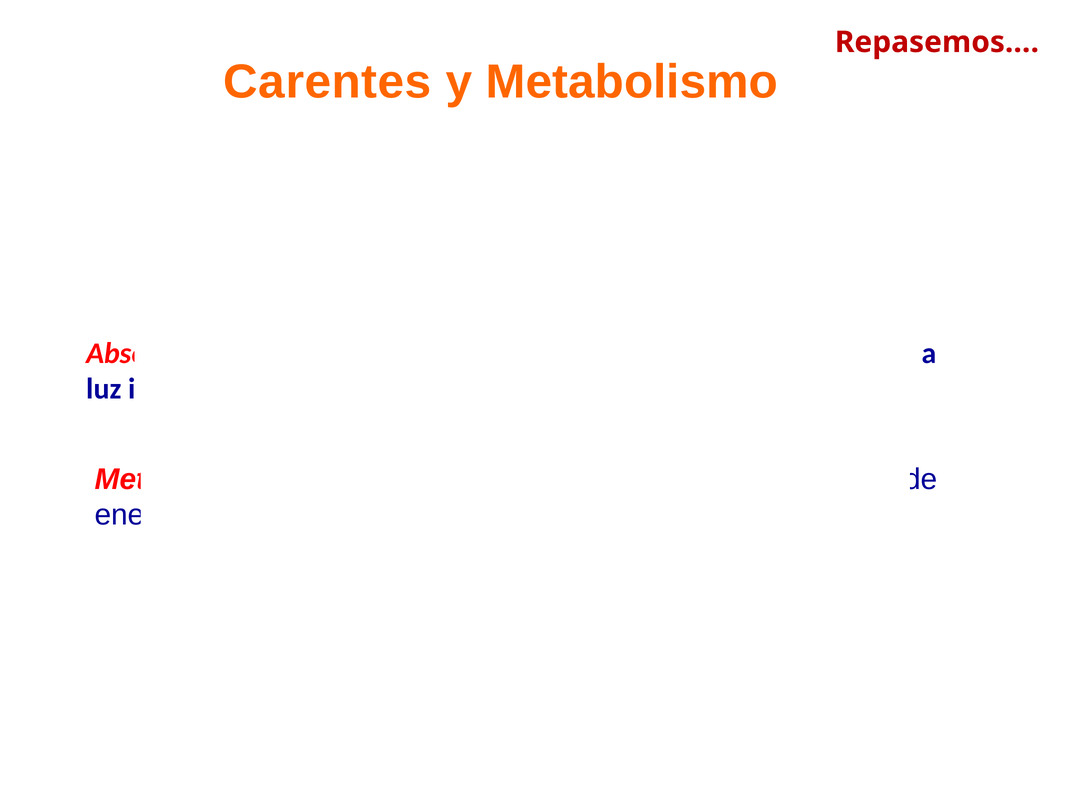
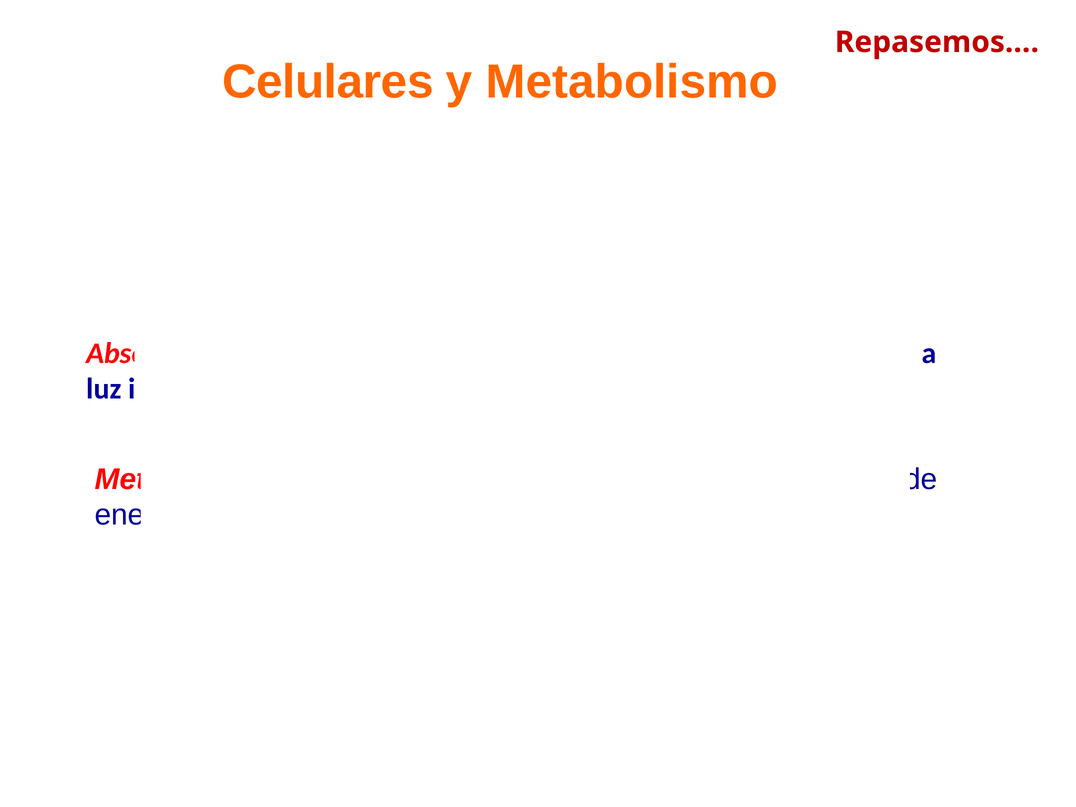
Carentes at (327, 82): Carentes -> Celulares
